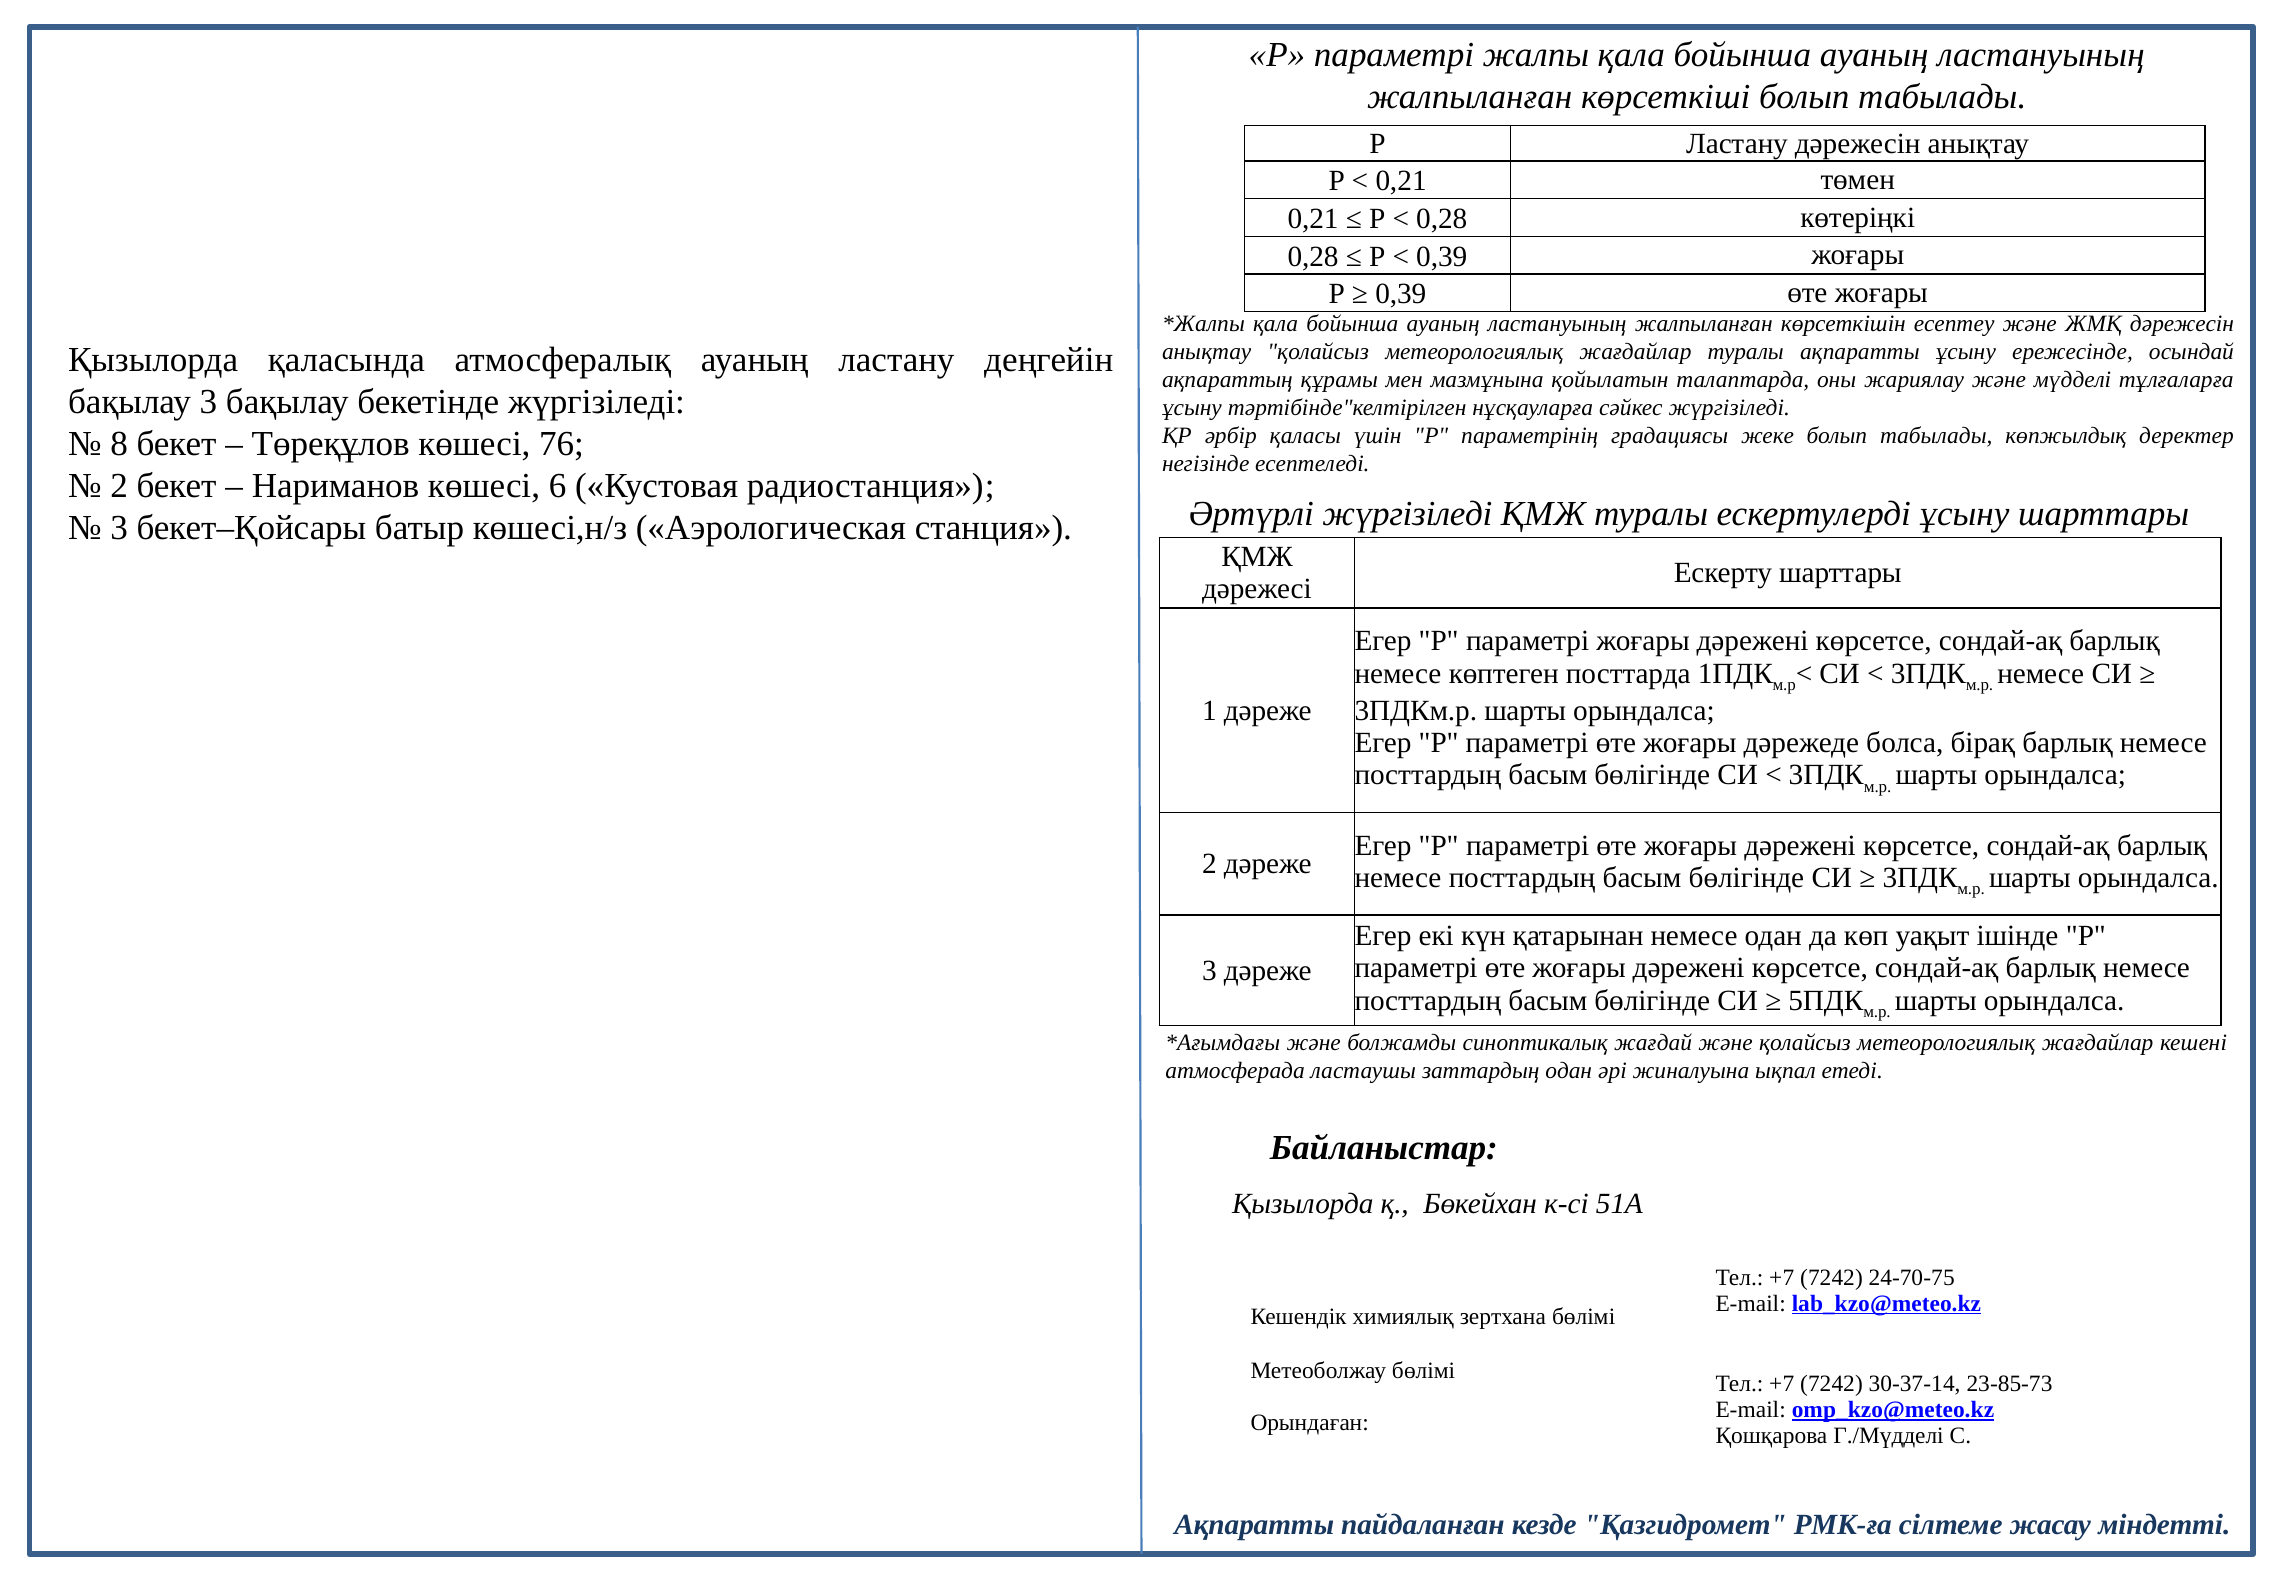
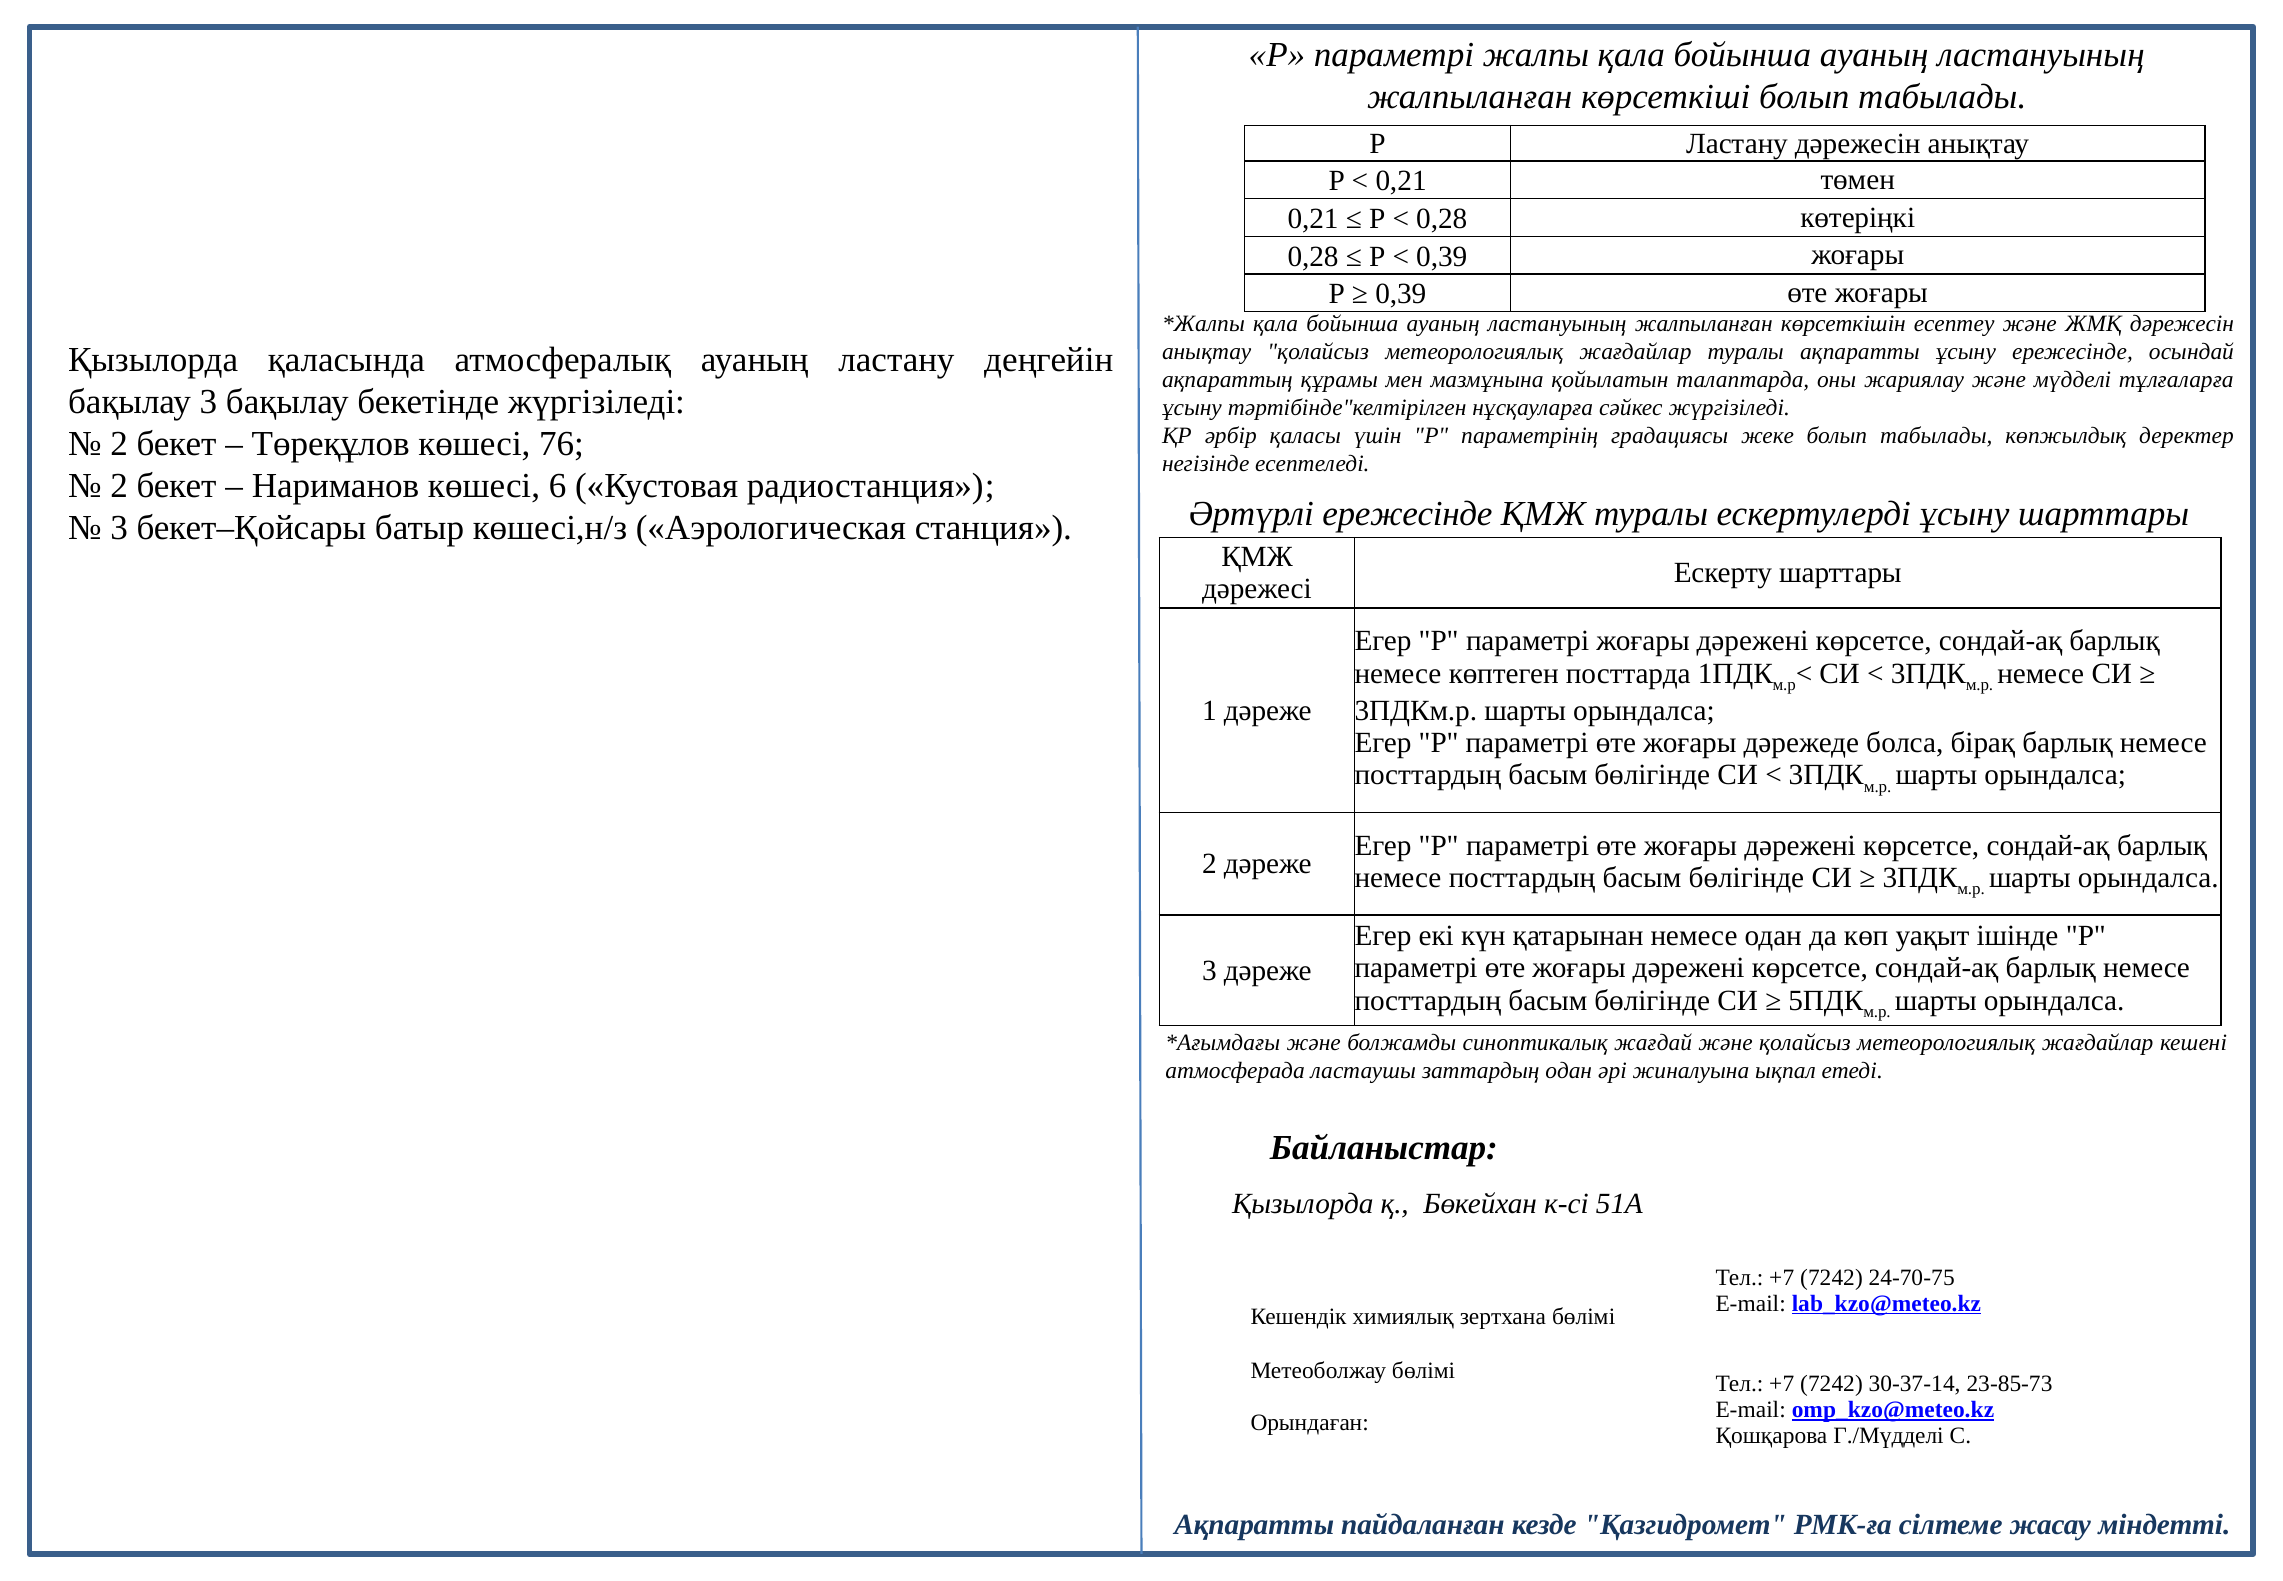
8 at (119, 444): 8 -> 2
Әртүрлі жүргізіледі: жүргізіледі -> ережесінде
